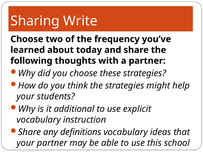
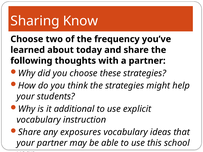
Write: Write -> Know
definitions: definitions -> exposures
